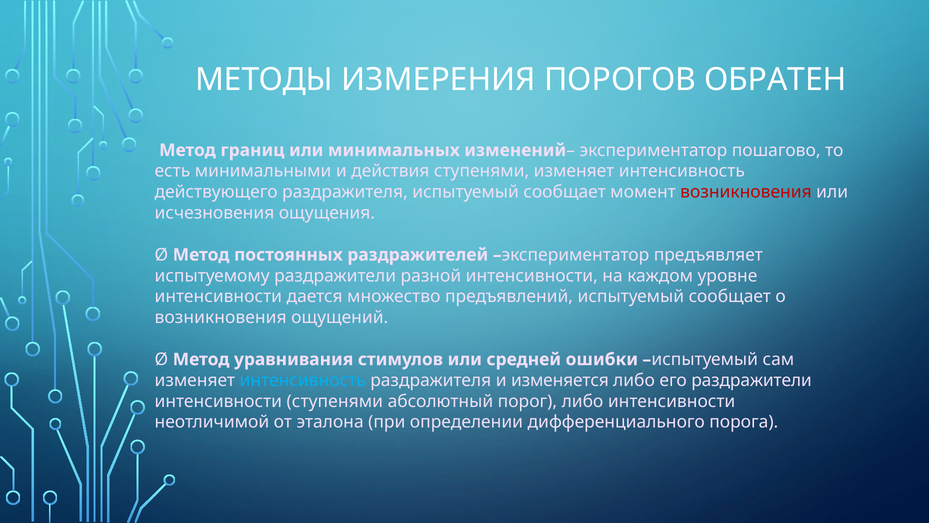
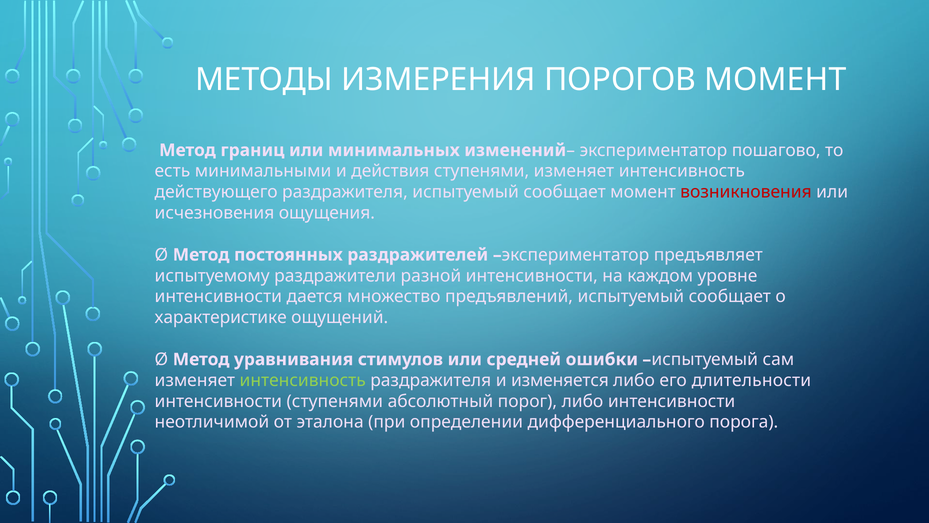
ПОРОГОВ ОБРАТЕН: ОБРАТЕН -> МОМЕНТ
возникновения at (221, 317): возникновения -> характеристике
интенсивность at (303, 380) colour: light blue -> light green
его раздражители: раздражители -> длительности
